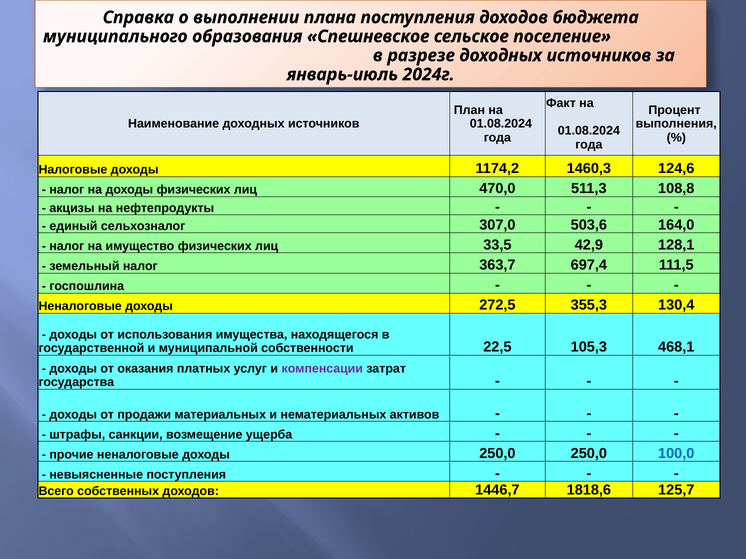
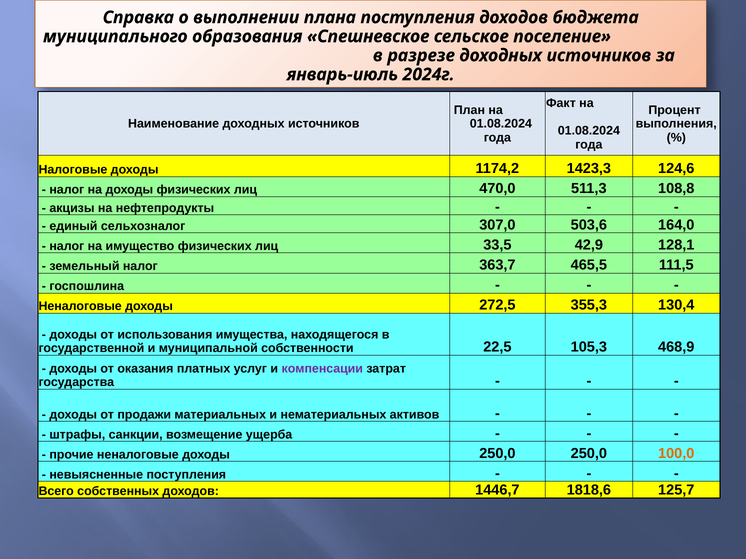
1460,3: 1460,3 -> 1423,3
697,4: 697,4 -> 465,5
468,1: 468,1 -> 468,9
100,0 colour: blue -> orange
